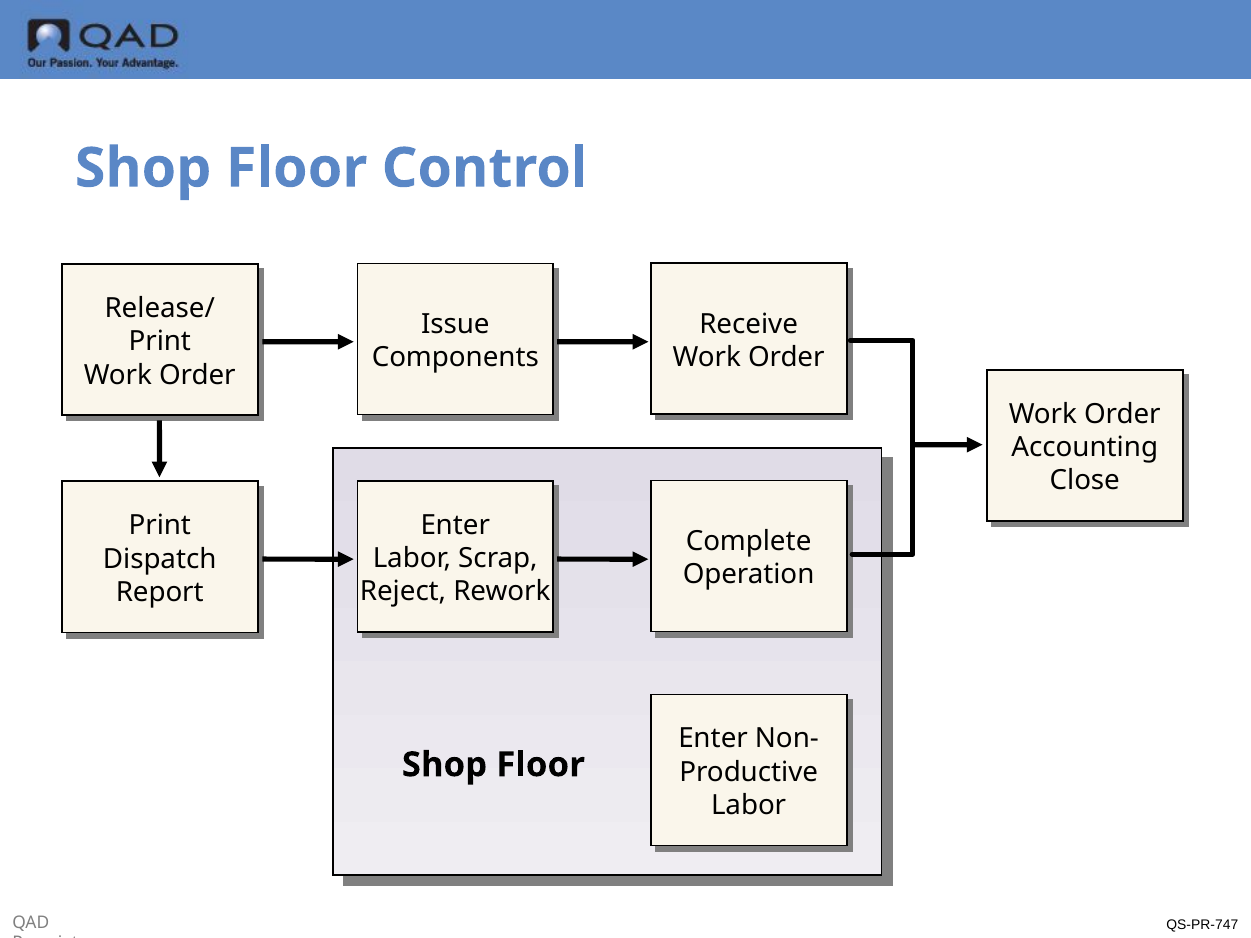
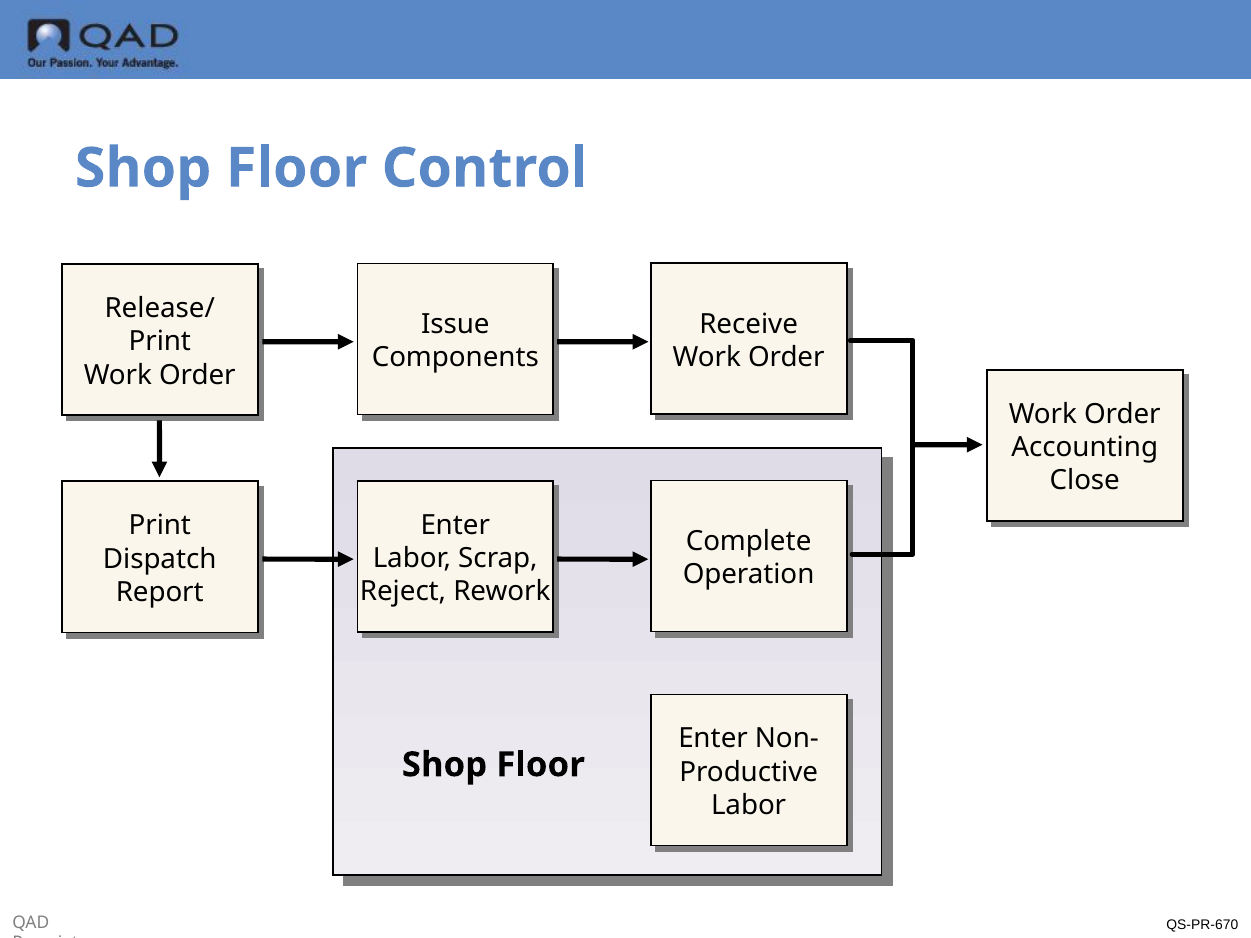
QS-PR-747: QS-PR-747 -> QS-PR-670
